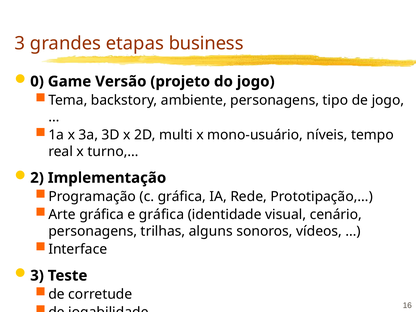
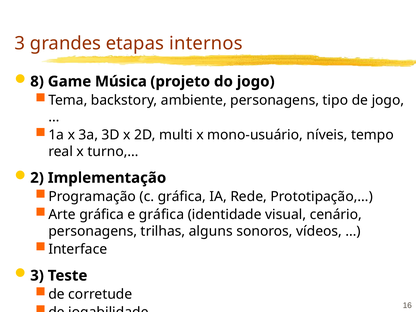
business: business -> internos
0: 0 -> 8
Versão: Versão -> Música
